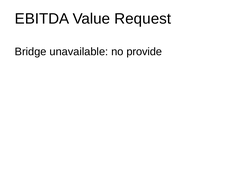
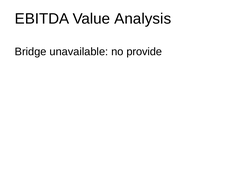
Request: Request -> Analysis
